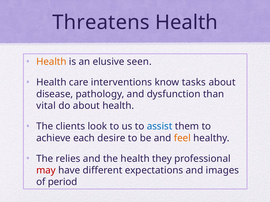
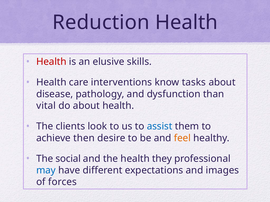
Threatens: Threatens -> Reduction
Health at (51, 62) colour: orange -> red
seen: seen -> skills
each: each -> then
relies: relies -> social
may colour: red -> blue
period: period -> forces
